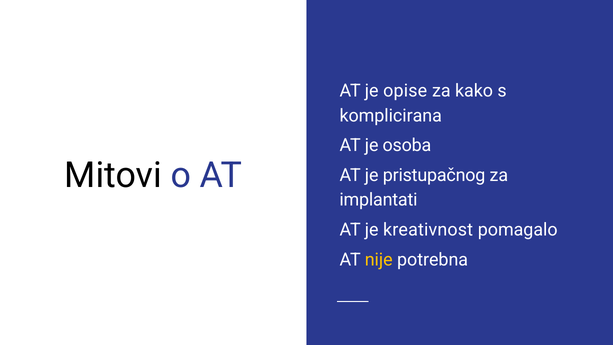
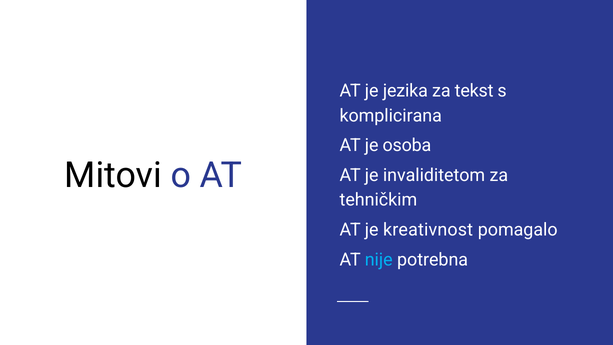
opise: opise -> jezika
kako: kako -> tekst
pristupačnog: pristupačnog -> invaliditetom
implantati: implantati -> tehničkim
nije colour: yellow -> light blue
